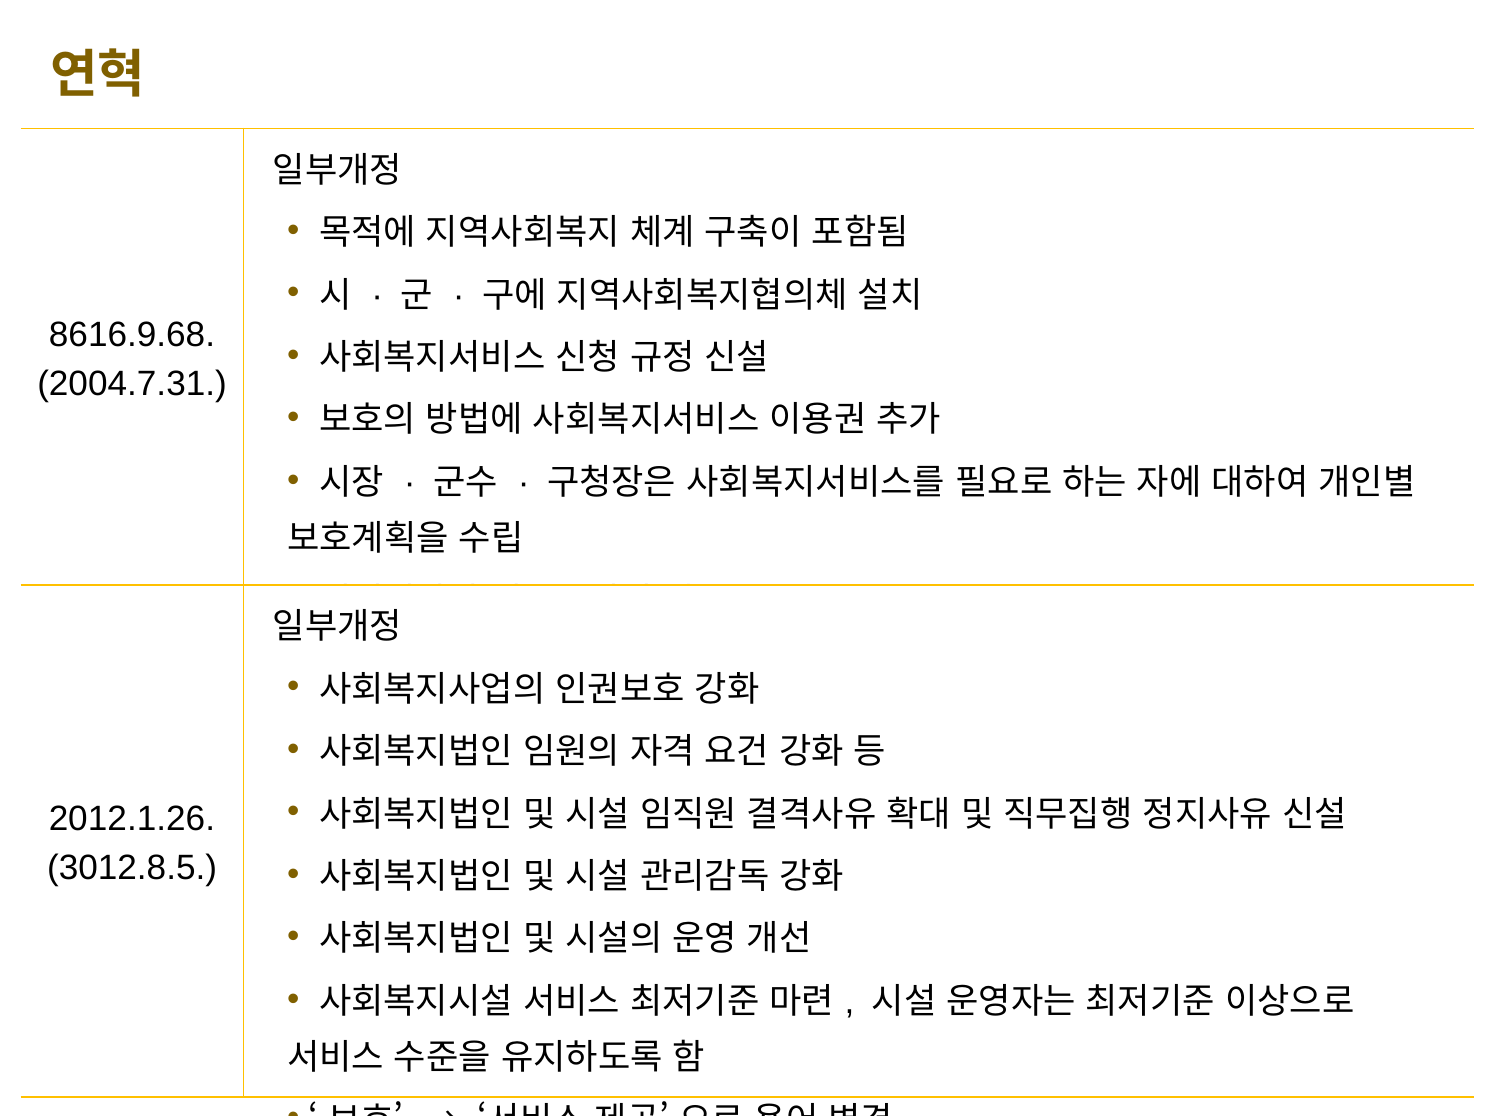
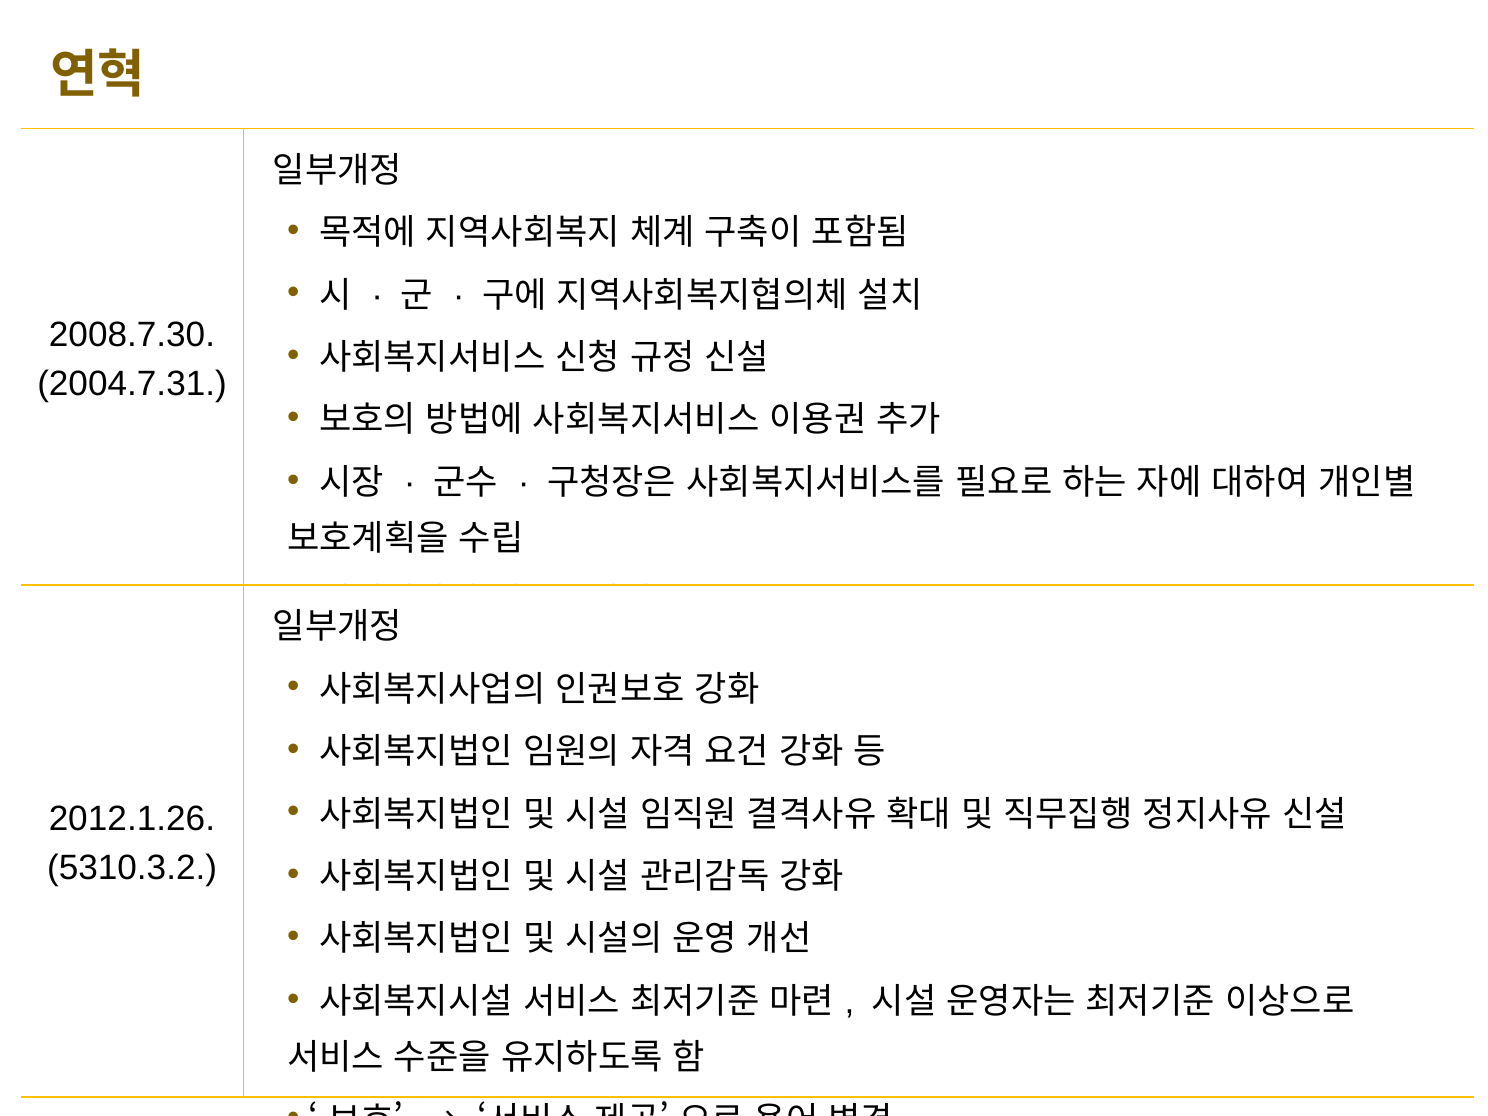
8616.9.68: 8616.9.68 -> 2008.7.30
3012.8.5: 3012.8.5 -> 5310.3.2
